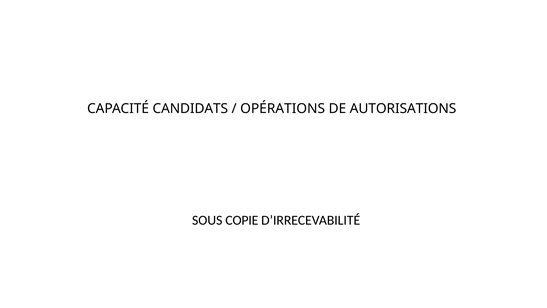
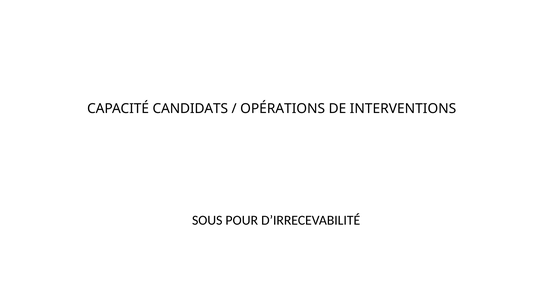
AUTORISATIONS: AUTORISATIONS -> INTERVENTIONS
COPIE: COPIE -> POUR
